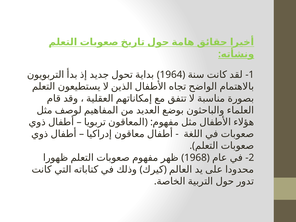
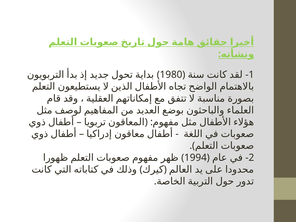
1964: 1964 -> 1980
1968: 1968 -> 1994
